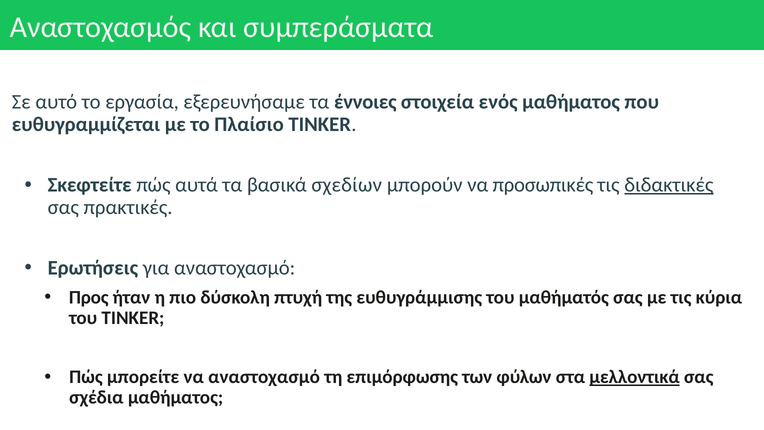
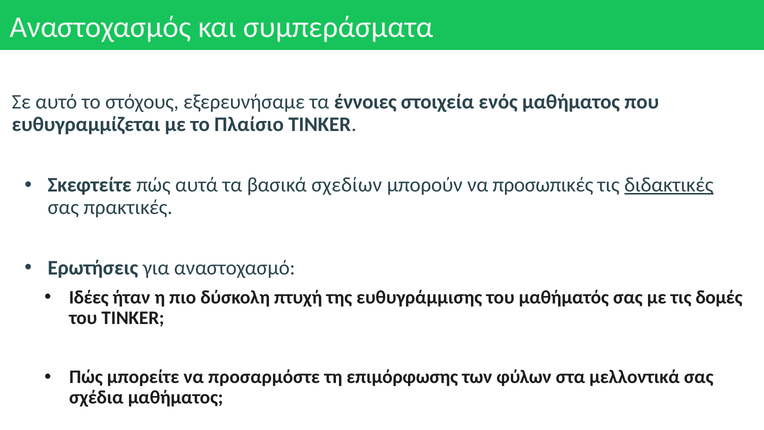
εργασία: εργασία -> στόχους
Προς: Προς -> Ιδέες
κύρια: κύρια -> δομές
να αναστοχασμό: αναστοχασμό -> προσαρμόστε
μελλοντικά underline: present -> none
